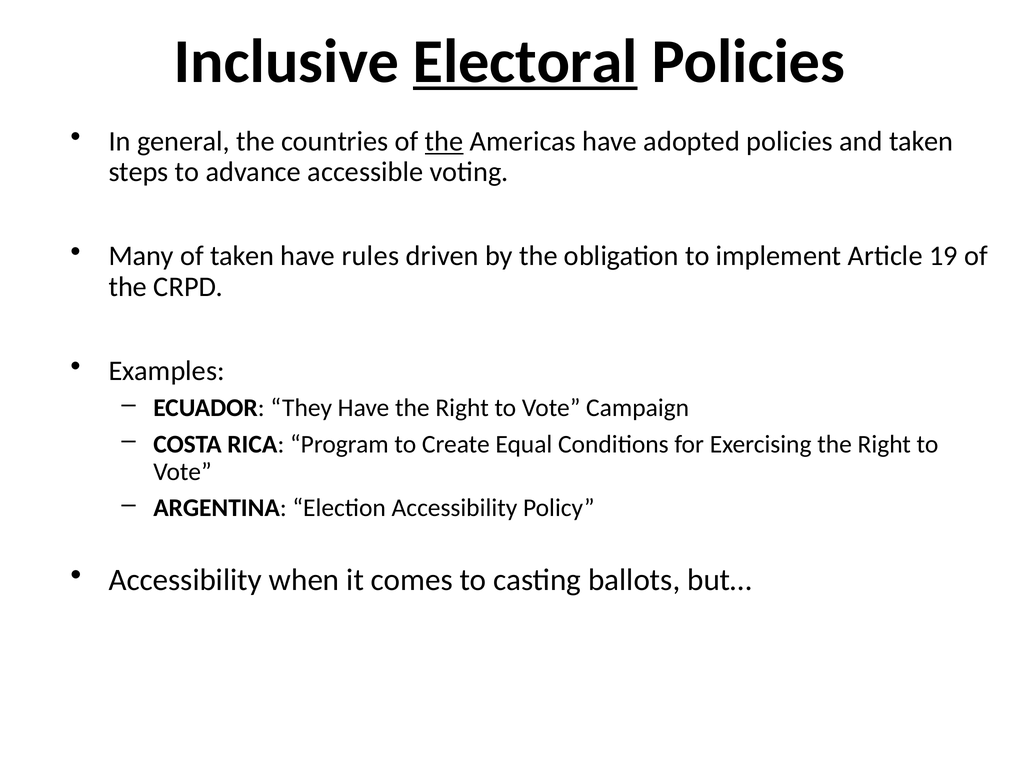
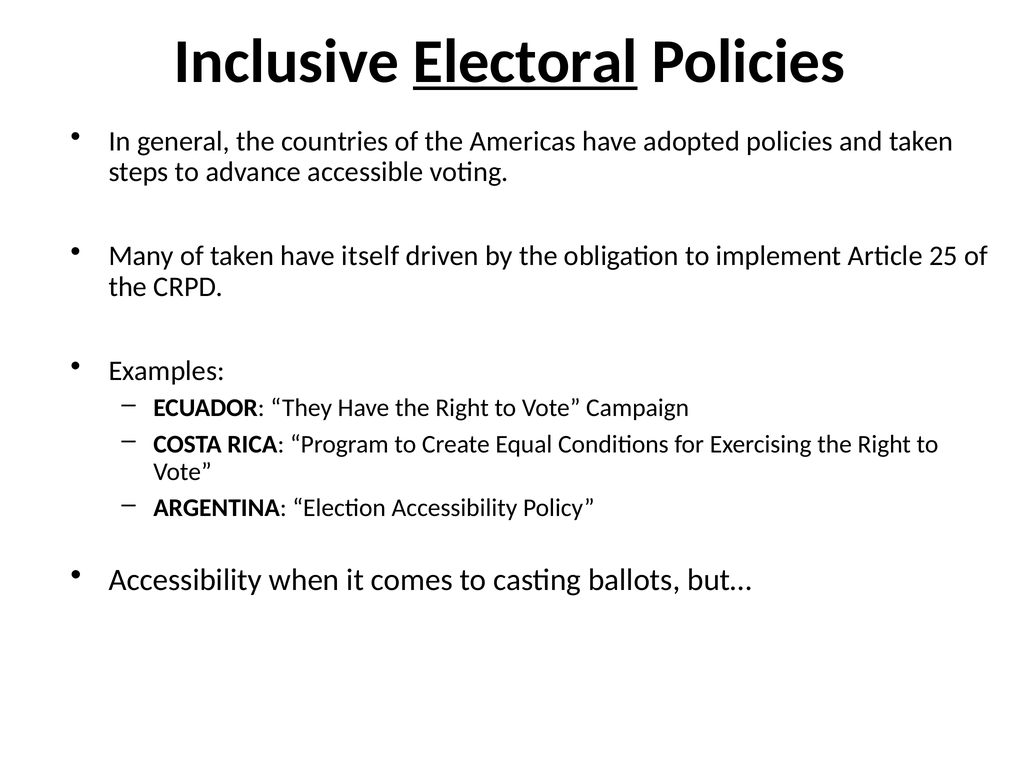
the at (444, 142) underline: present -> none
rules: rules -> itself
19: 19 -> 25
